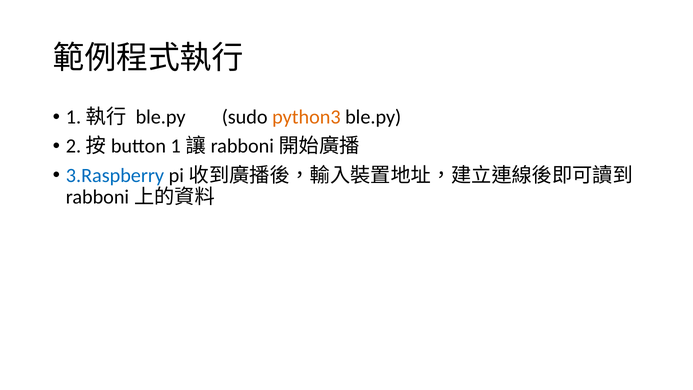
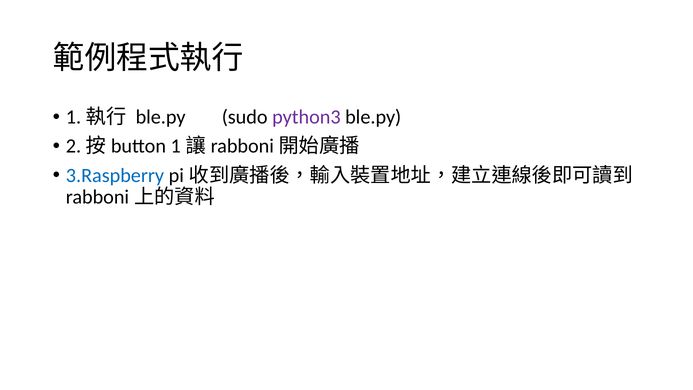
python3 colour: orange -> purple
